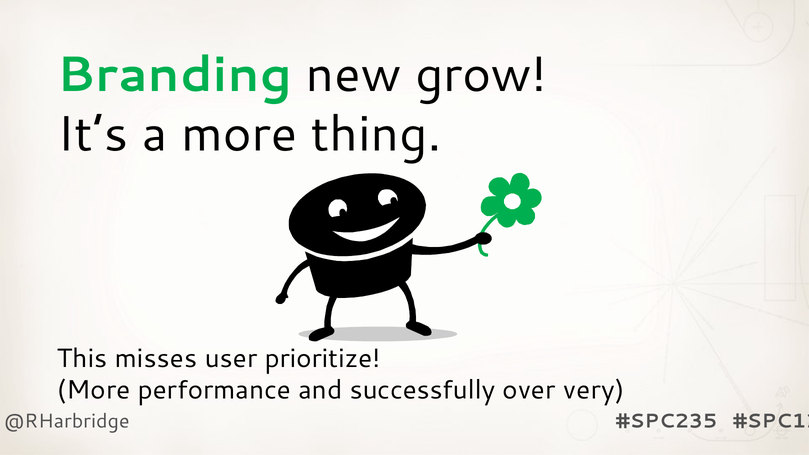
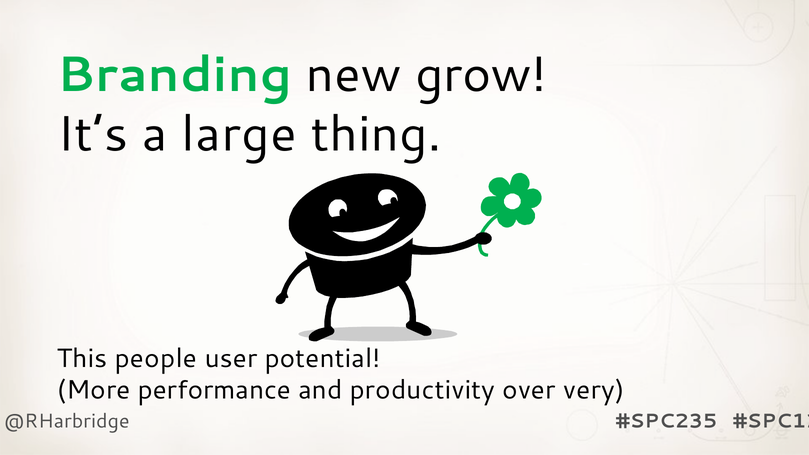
a more: more -> large
misses: misses -> people
prioritize: prioritize -> potential
successfully: successfully -> productivity
